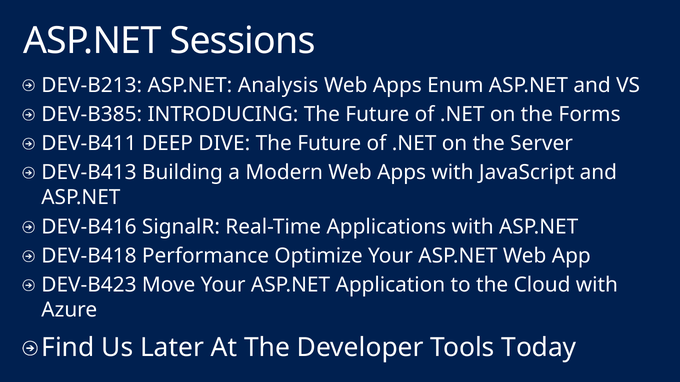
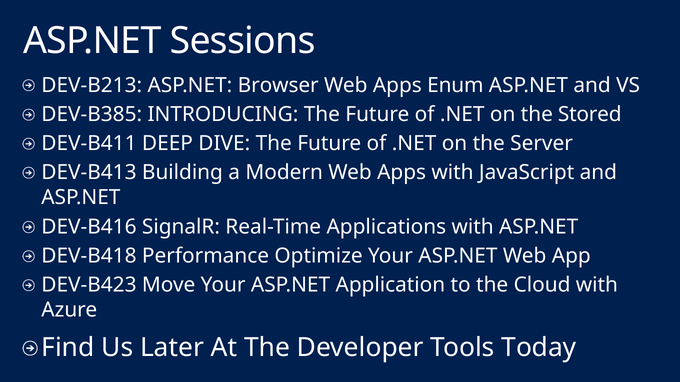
Analysis: Analysis -> Browser
Forms: Forms -> Stored
